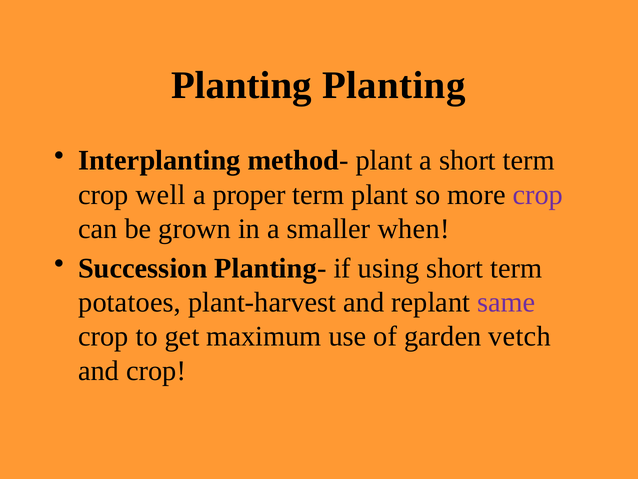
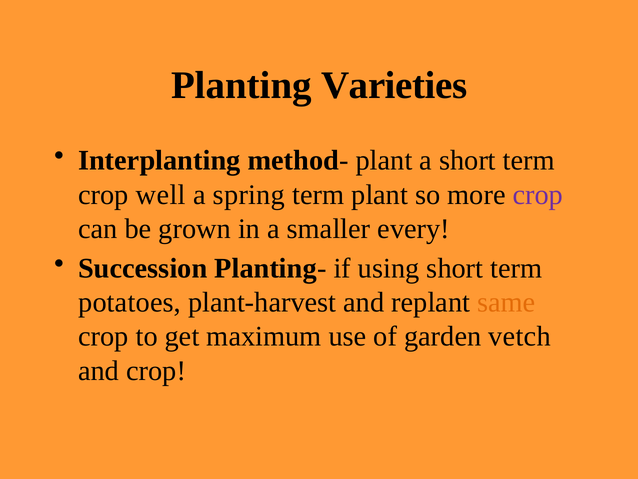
Planting Planting: Planting -> Varieties
proper: proper -> spring
when: when -> every
same colour: purple -> orange
